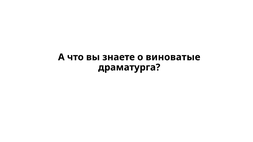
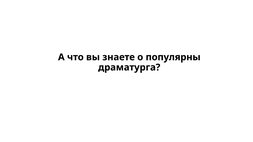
виноватые: виноватые -> популярны
